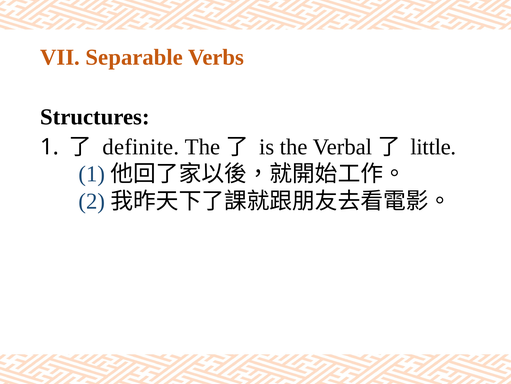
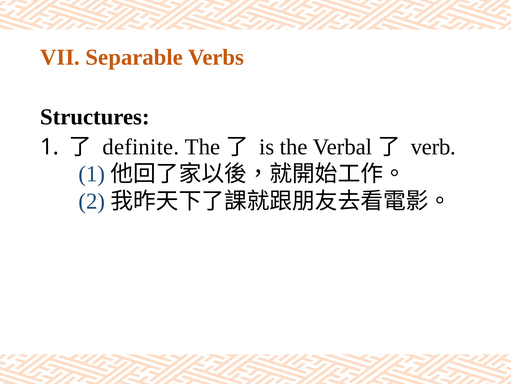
little: little -> verb
